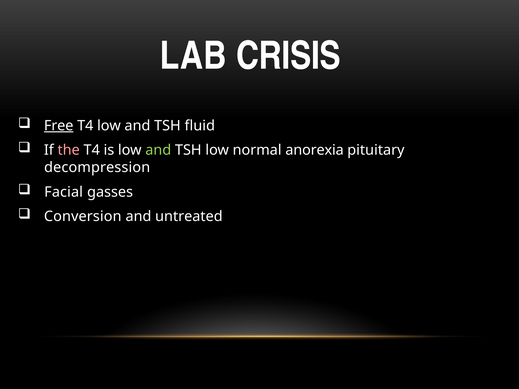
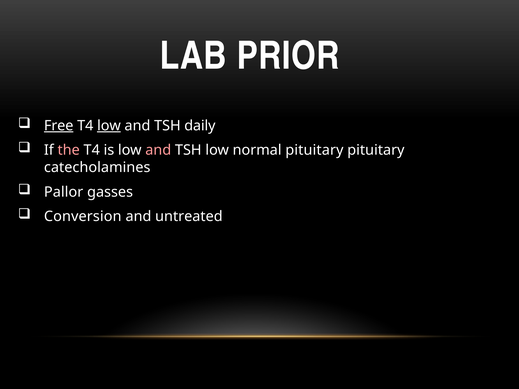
CRISIS: CRISIS -> PRIOR
low at (109, 126) underline: none -> present
fluid: fluid -> daily
and at (158, 150) colour: light green -> pink
normal anorexia: anorexia -> pituitary
decompression: decompression -> catecholamines
Facial: Facial -> Pallor
